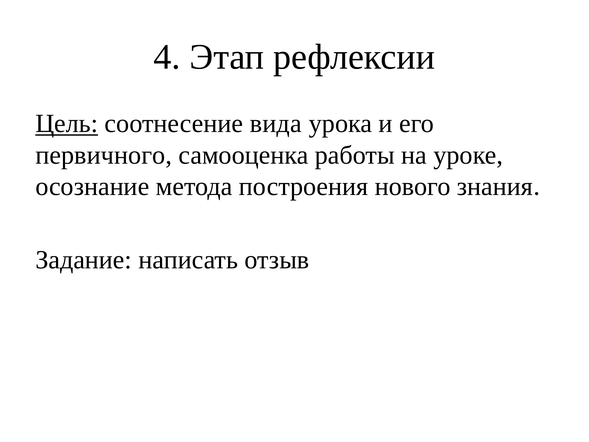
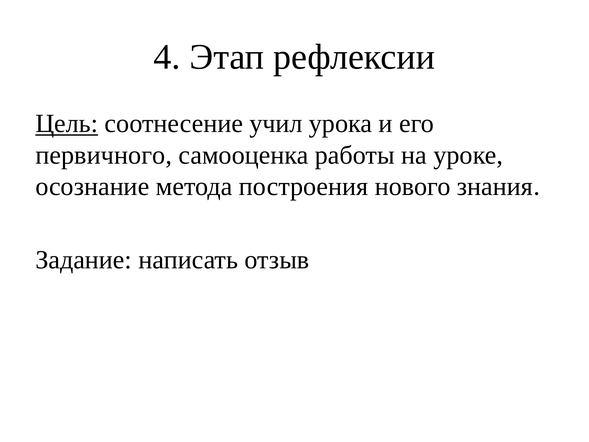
вида: вида -> учил
